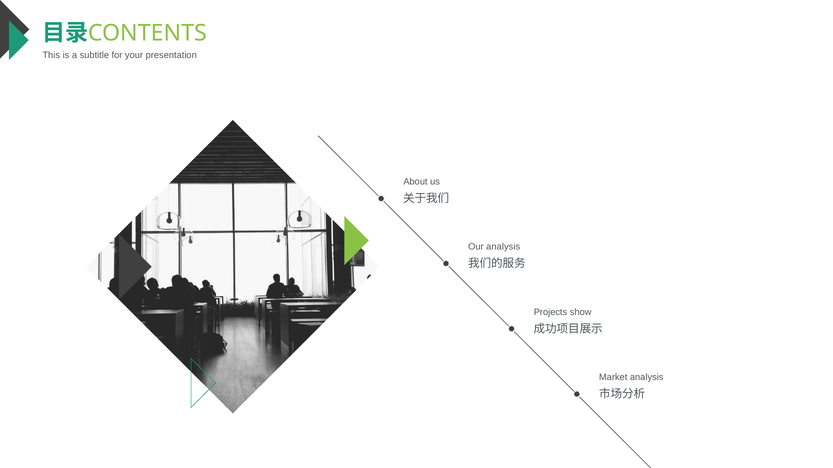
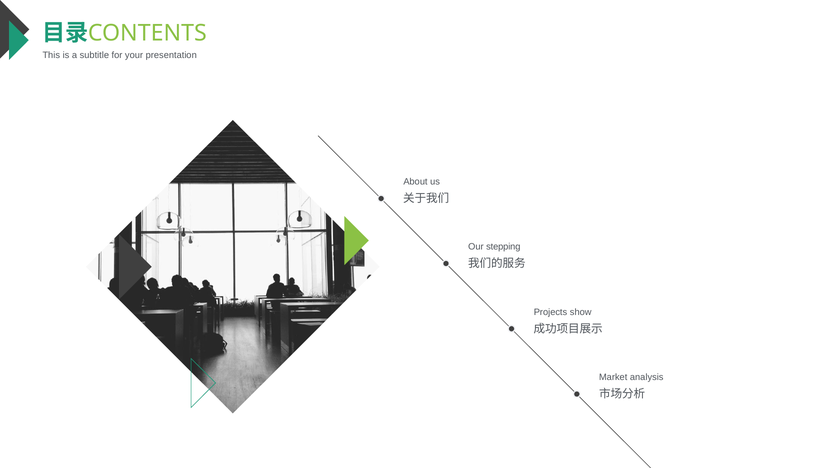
Our analysis: analysis -> stepping
